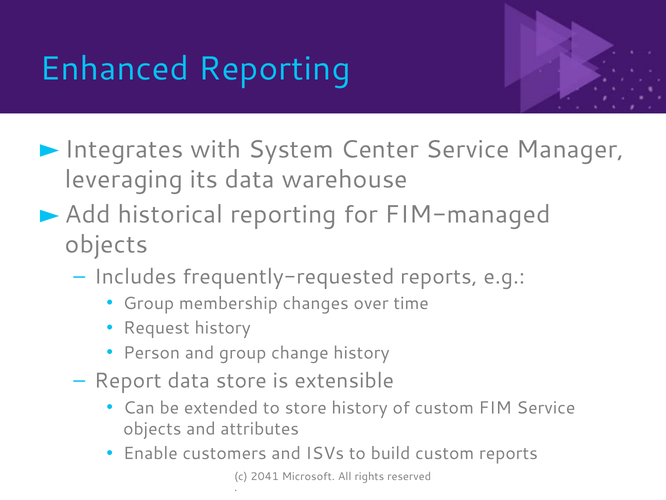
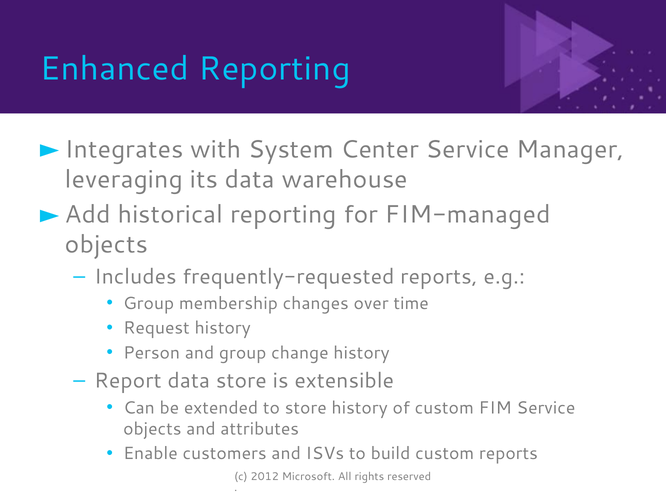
2041: 2041 -> 2012
